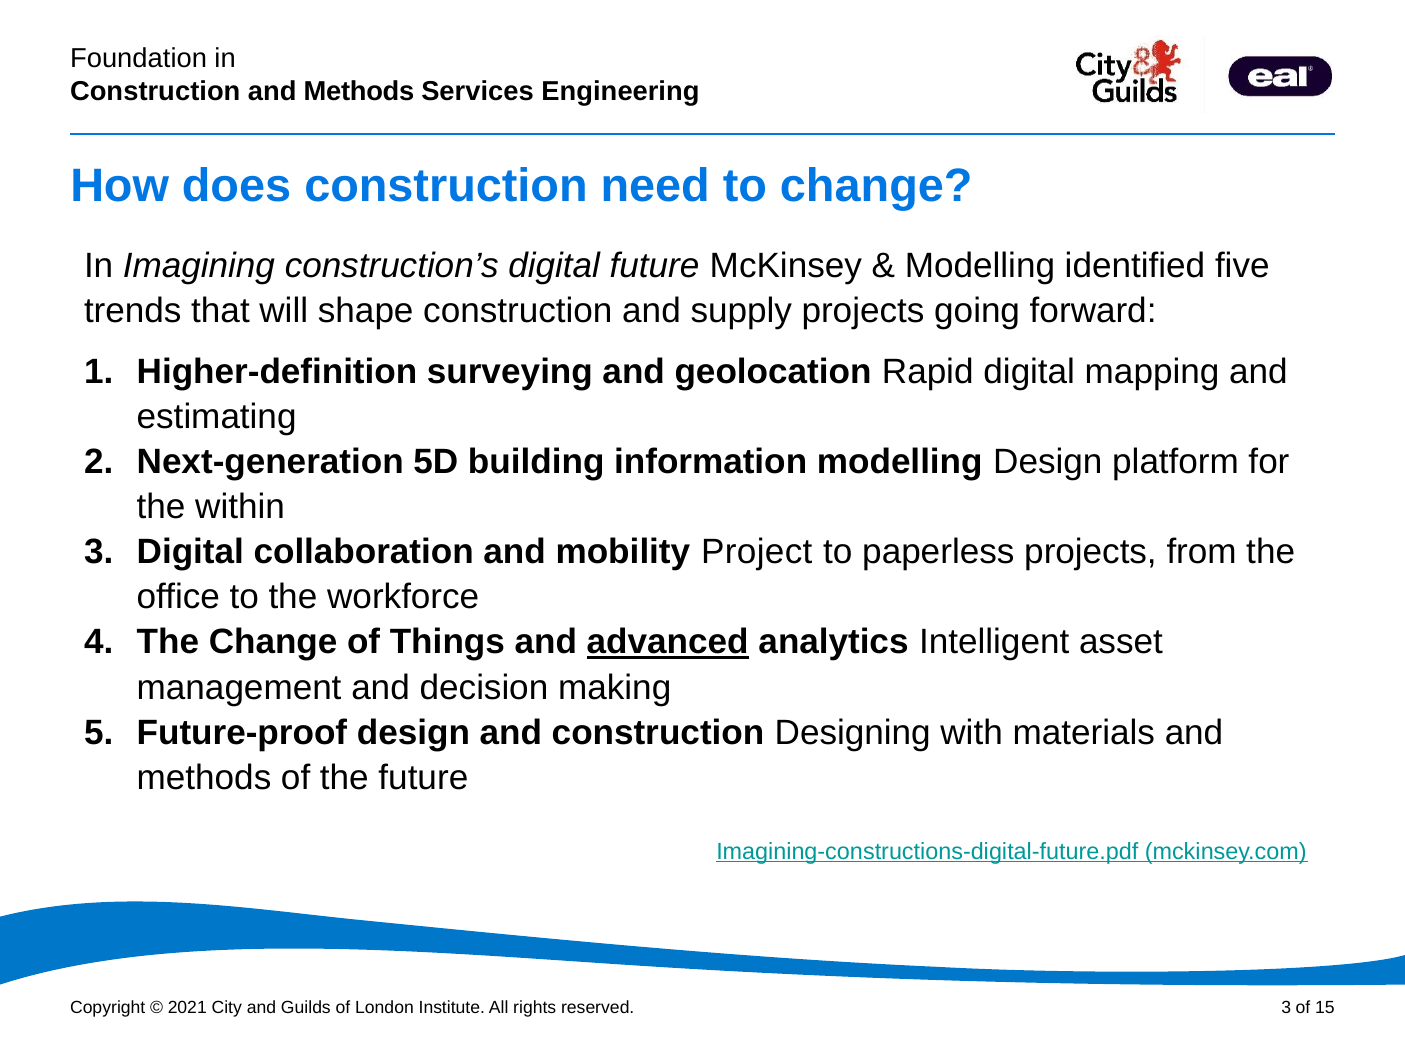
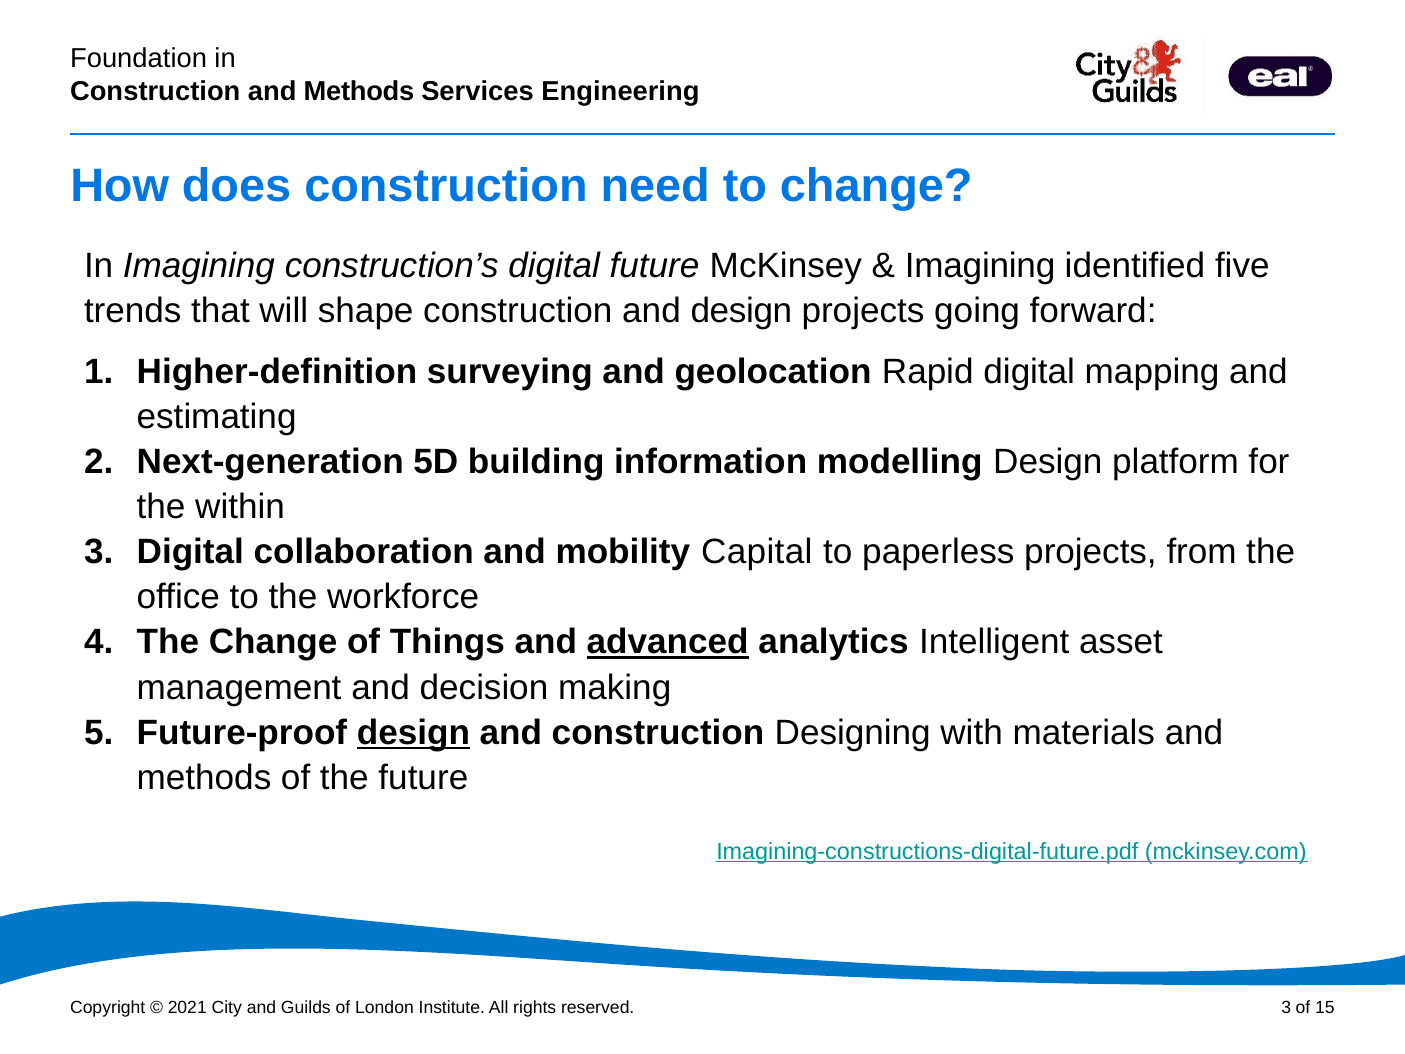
Modelling at (980, 266): Modelling -> Imagining
and supply: supply -> design
Project: Project -> Capital
design at (413, 732) underline: none -> present
